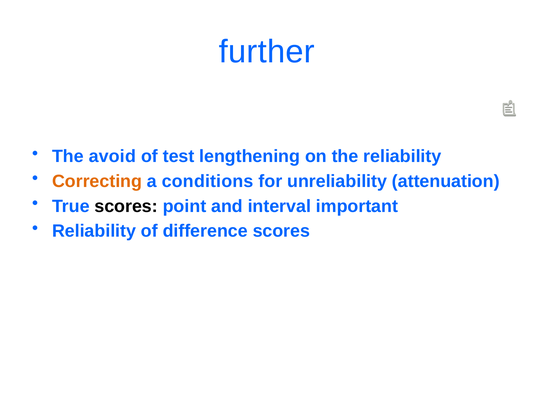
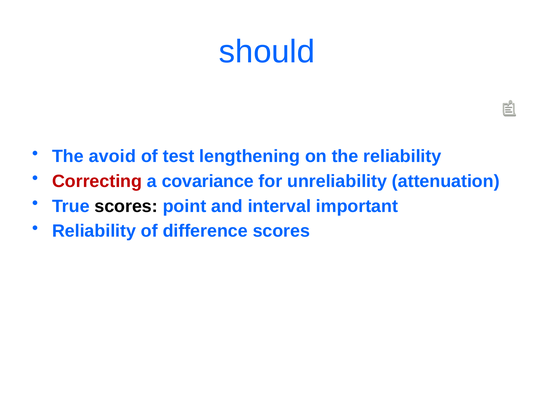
further: further -> should
Correcting colour: orange -> red
conditions: conditions -> covariance
